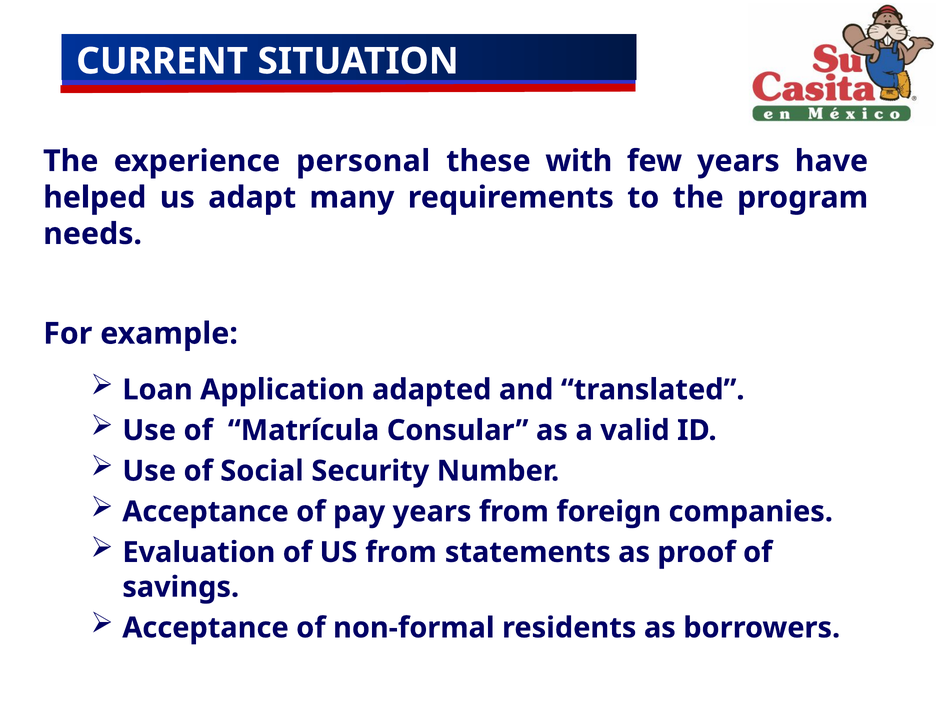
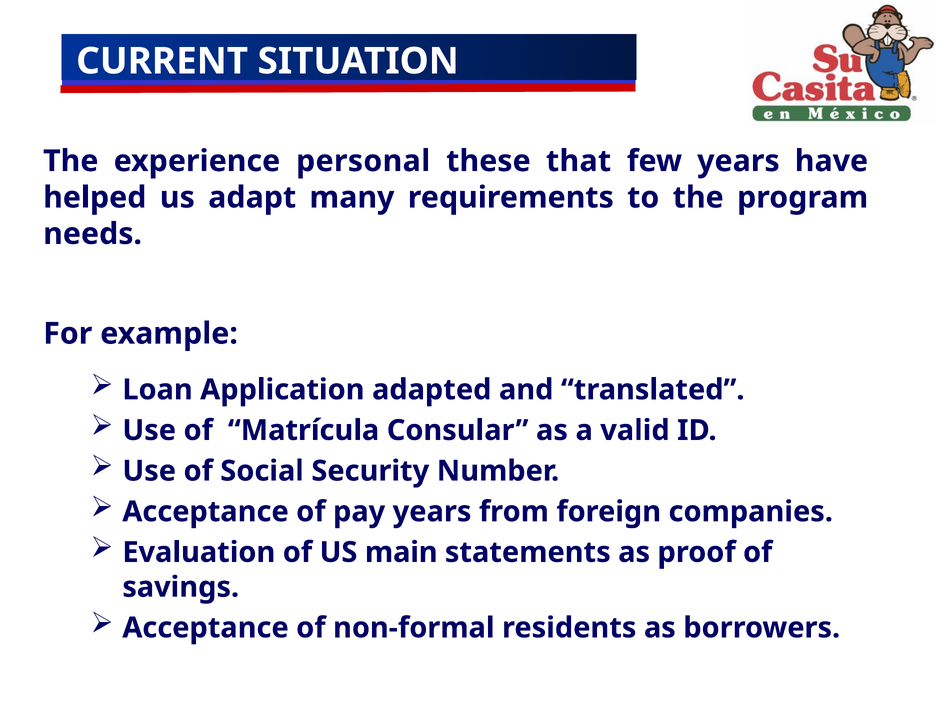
with: with -> that
US from: from -> main
